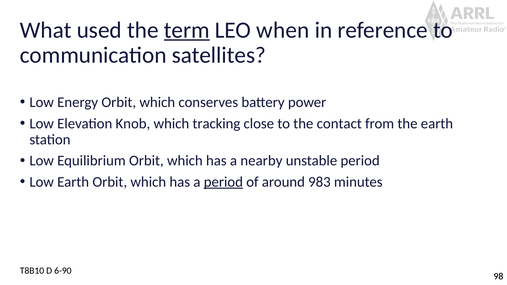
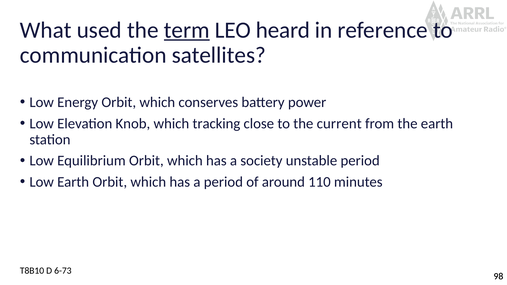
when: when -> heard
contact: contact -> current
nearby: nearby -> society
period at (223, 182) underline: present -> none
983: 983 -> 110
6-90: 6-90 -> 6-73
